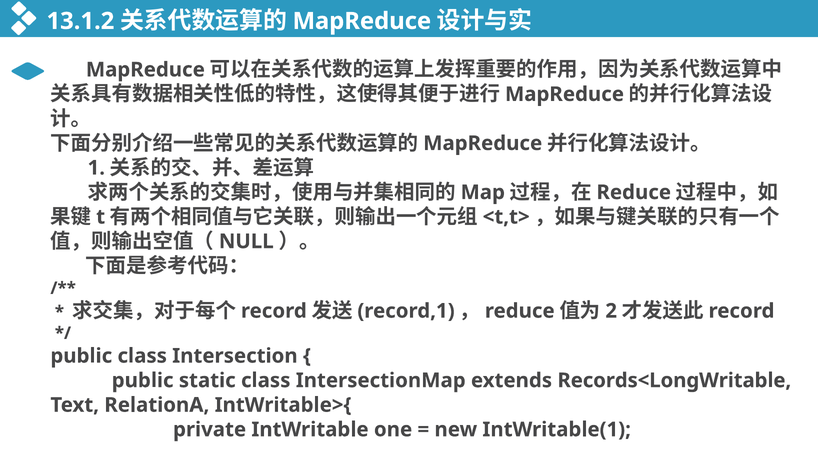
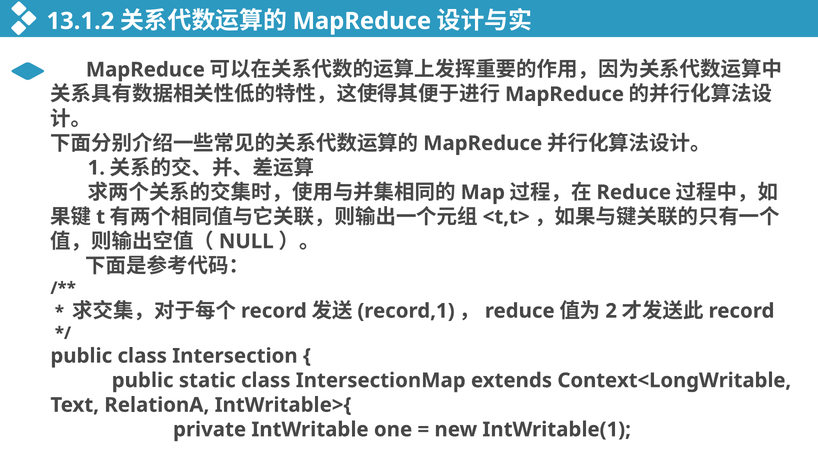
Records<LongWritable: Records<LongWritable -> Context<LongWritable
